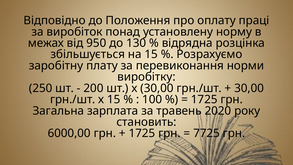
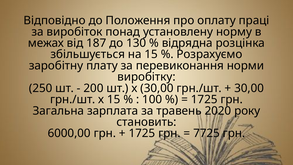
950: 950 -> 187
